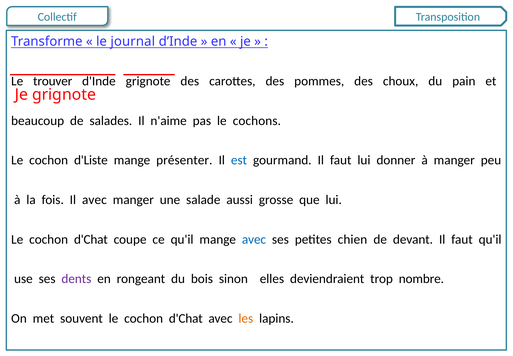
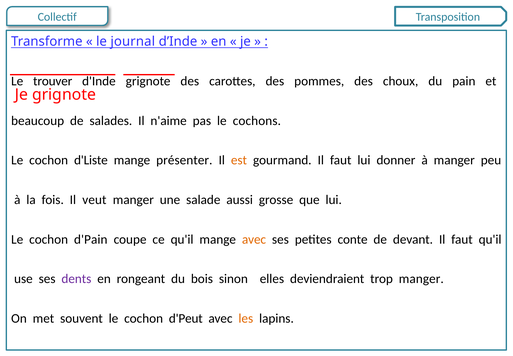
est colour: blue -> orange
Il avec: avec -> veut
d'Chat at (91, 239): d'Chat -> d'Pain
avec at (254, 239) colour: blue -> orange
chien: chien -> conte
trop nombre: nombre -> manger
souvent le cochon d'Chat: d'Chat -> d'Peut
